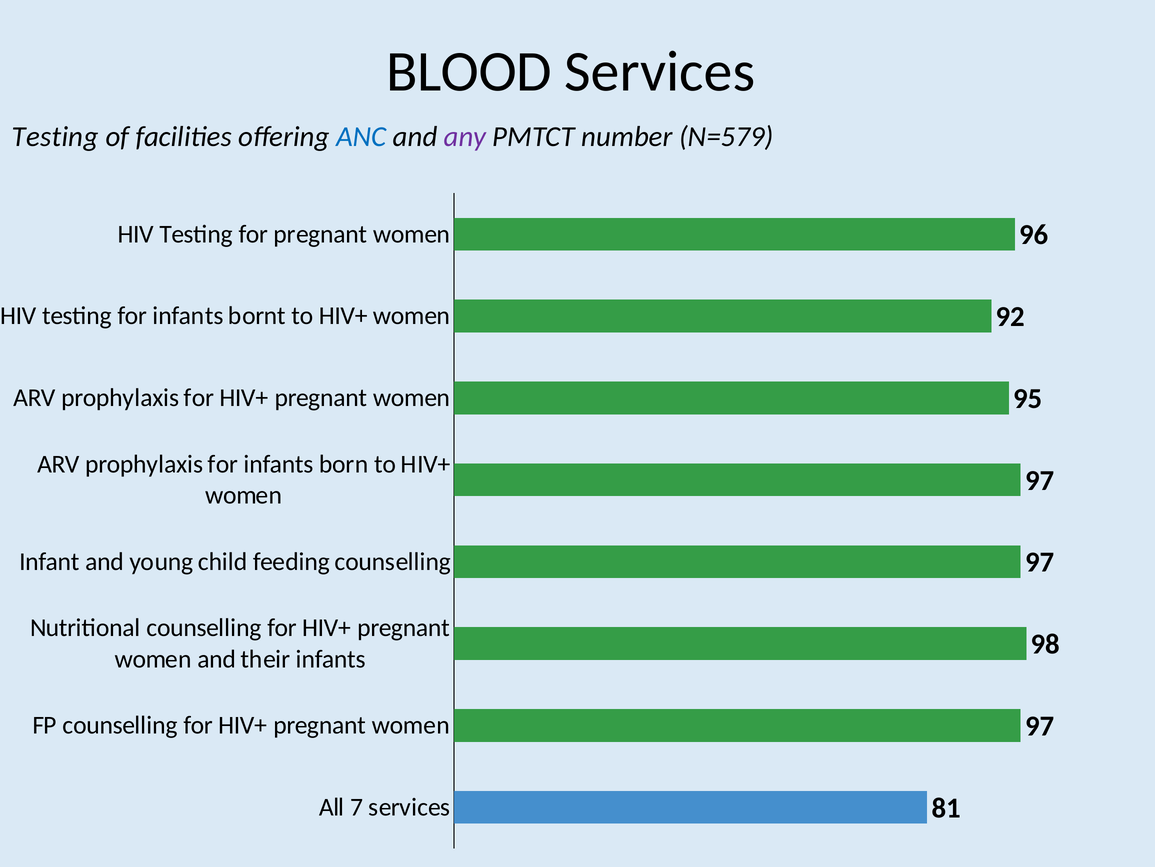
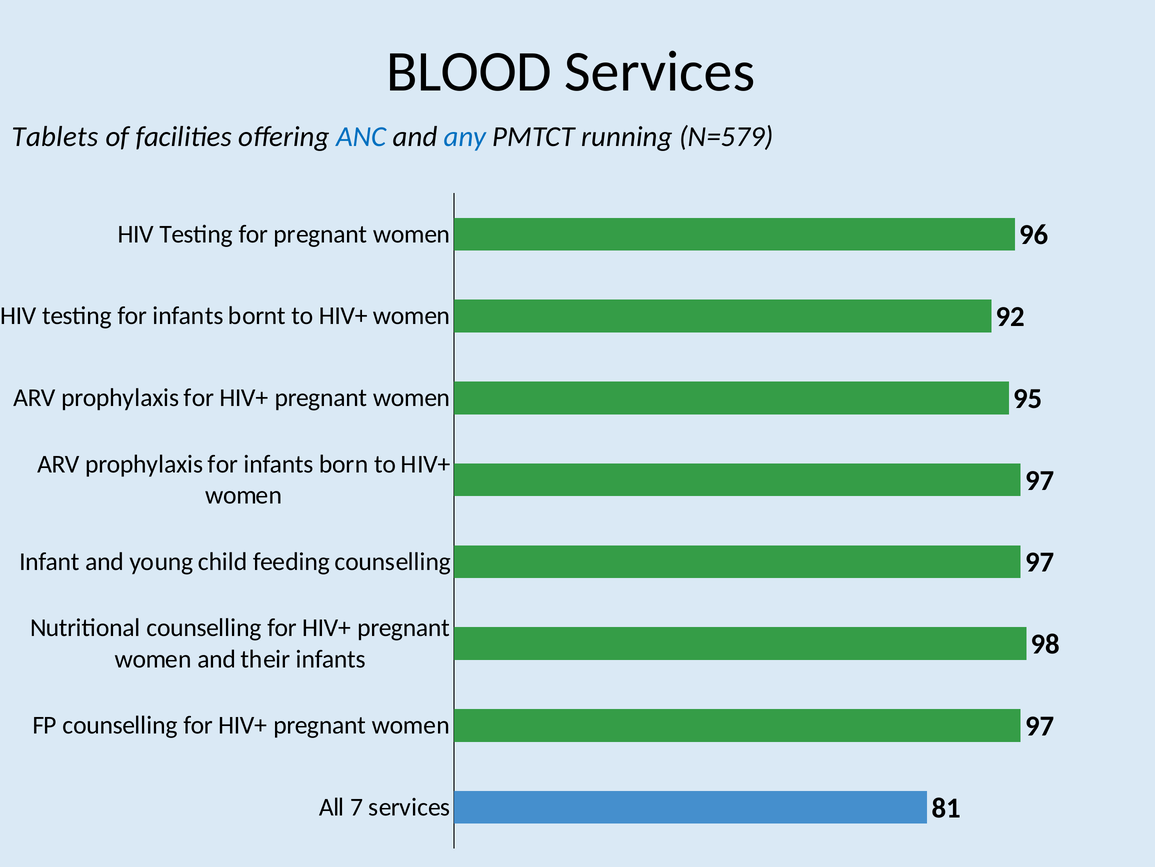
Testing at (55, 136): Testing -> Tablets
any colour: purple -> blue
number: number -> running
